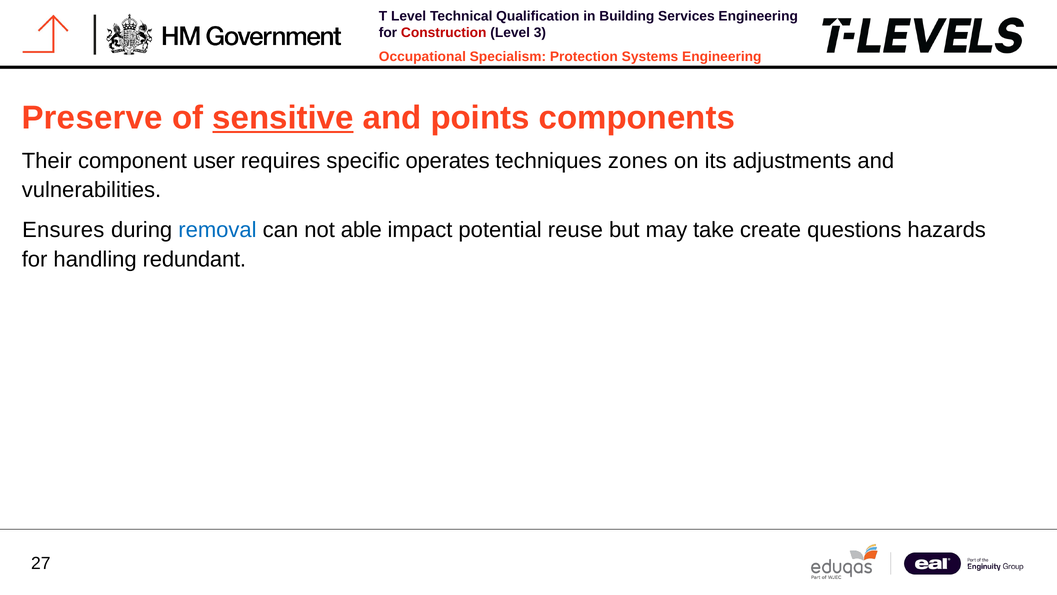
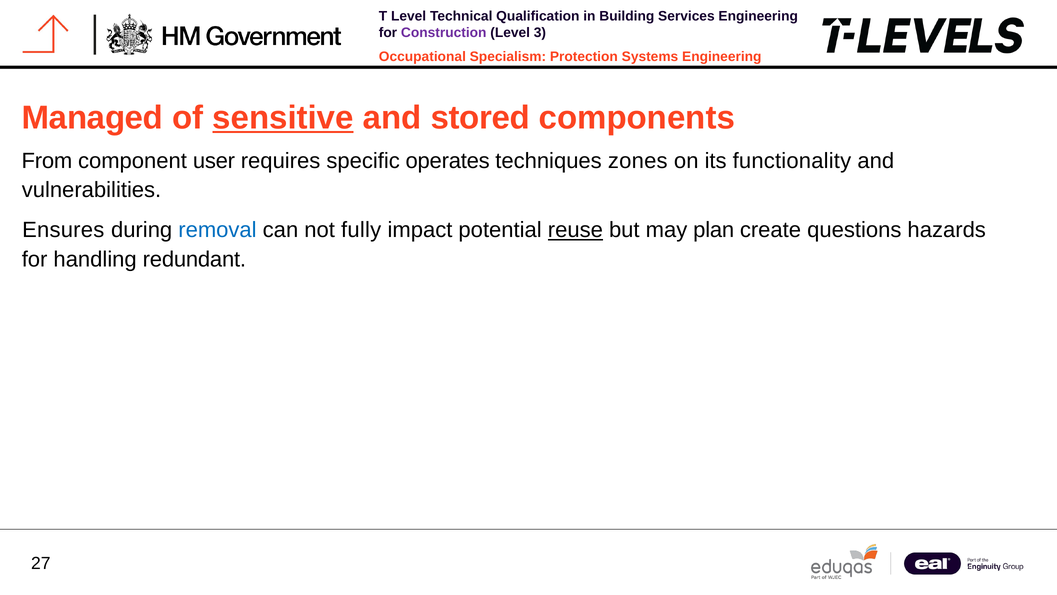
Construction colour: red -> purple
Preserve: Preserve -> Managed
points: points -> stored
Their: Their -> From
adjustments: adjustments -> functionality
able: able -> fully
reuse underline: none -> present
take: take -> plan
